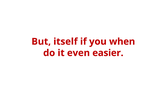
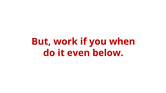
itself: itself -> work
easier: easier -> below
